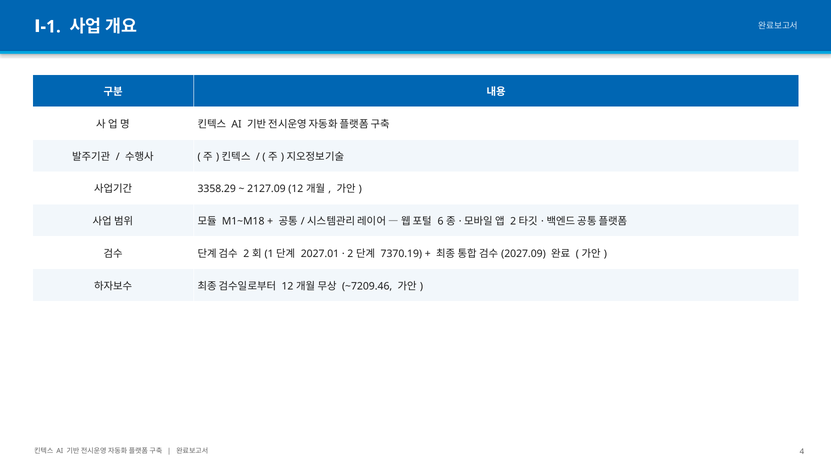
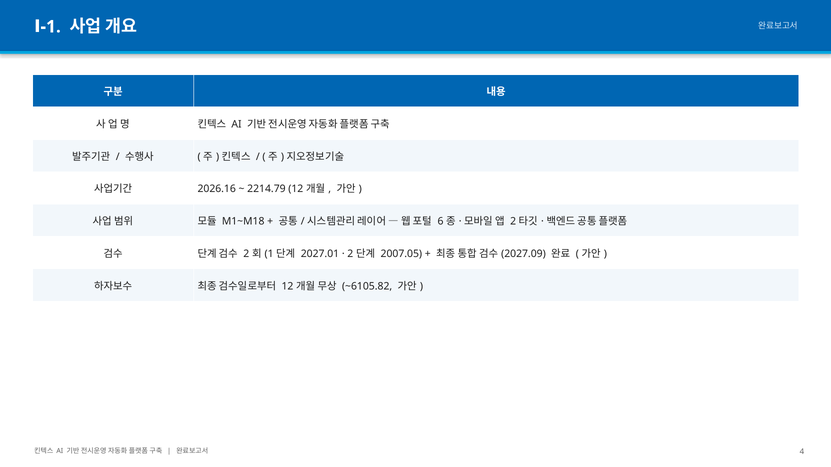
3358.29: 3358.29 -> 2026.16
2127.09: 2127.09 -> 2214.79
7370.19: 7370.19 -> 2007.05
~7209.46: ~7209.46 -> ~6105.82
